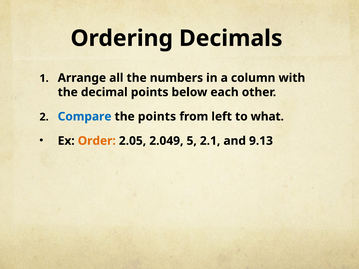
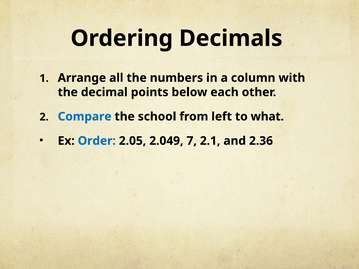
the points: points -> school
Order colour: orange -> blue
5: 5 -> 7
9.13: 9.13 -> 2.36
